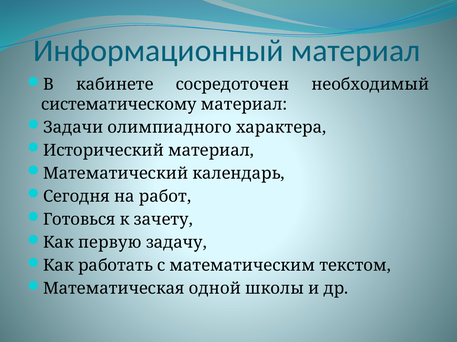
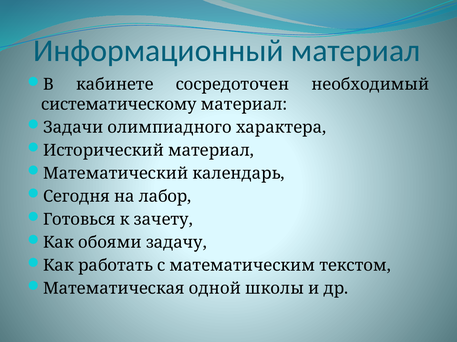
работ: работ -> лабор
первую: первую -> обоями
